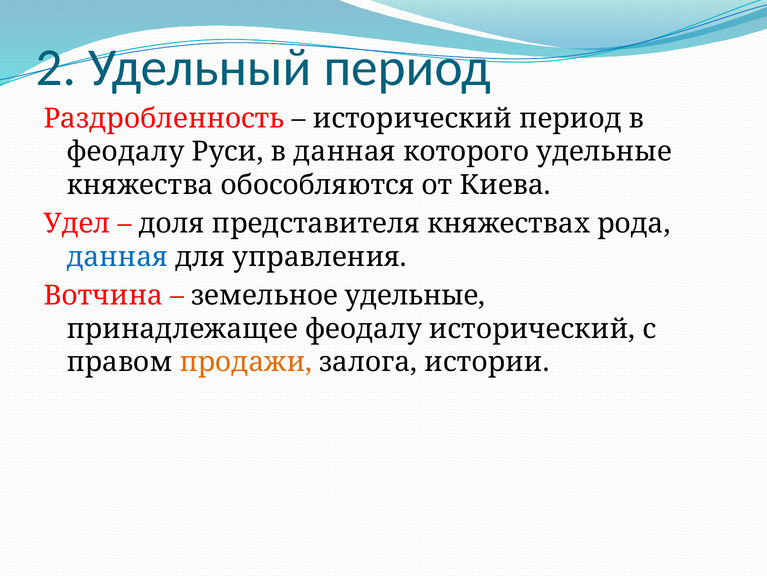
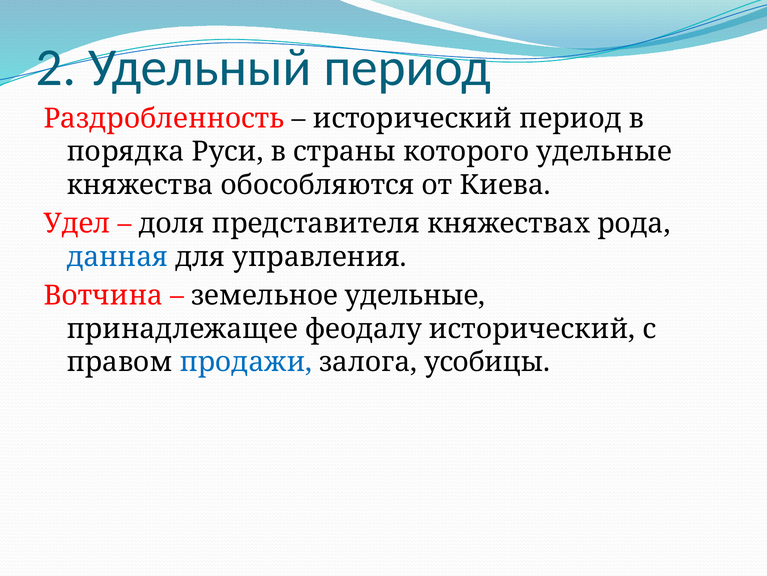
феодалу at (125, 151): феодалу -> порядка
в данная: данная -> страны
продажи colour: orange -> blue
истории: истории -> усобицы
